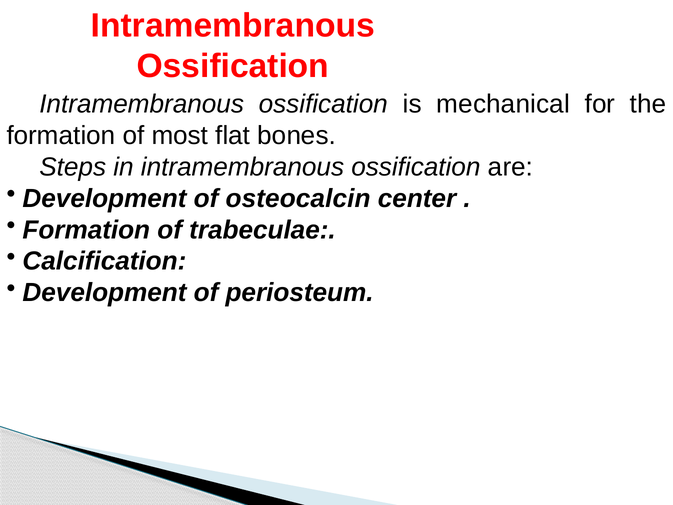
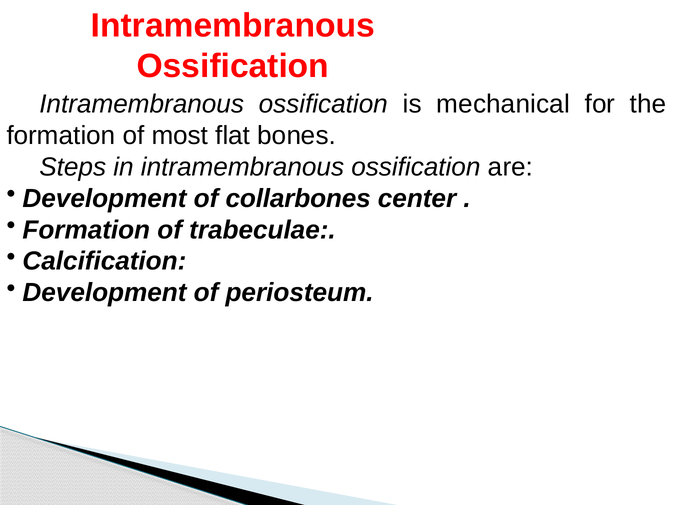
osteocalcin: osteocalcin -> collarbones
